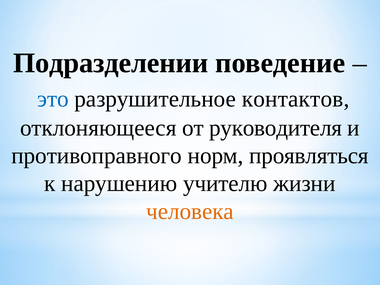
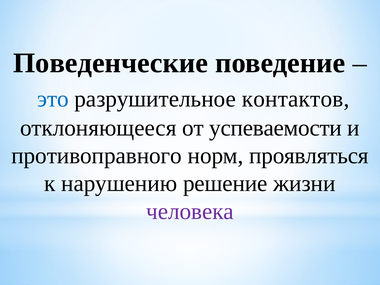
Подразделении: Подразделении -> Поведенческие
руководителя: руководителя -> успеваемости
учителю: учителю -> решение
человека colour: orange -> purple
